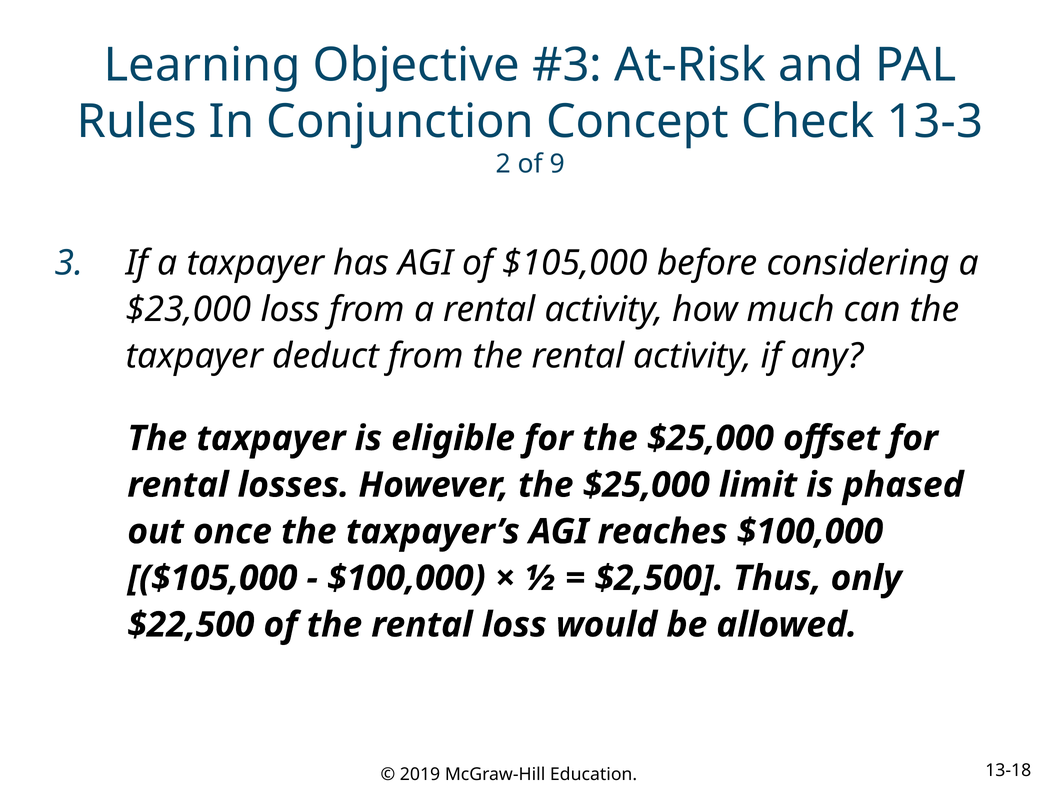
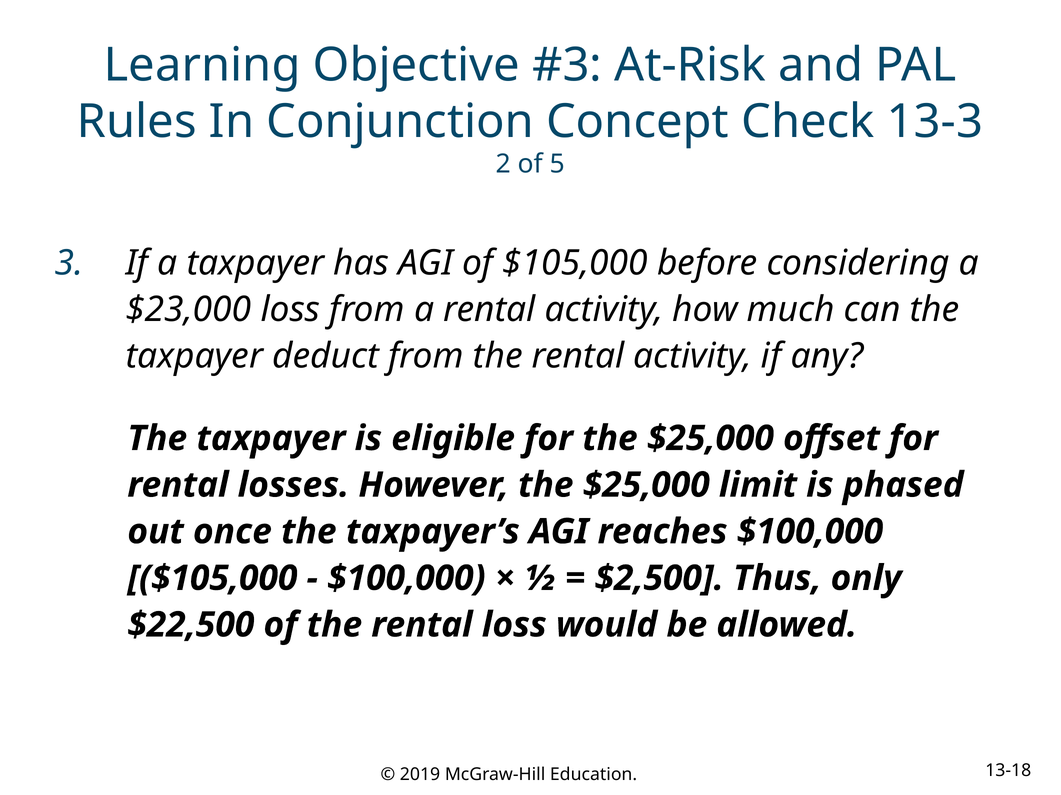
9: 9 -> 5
